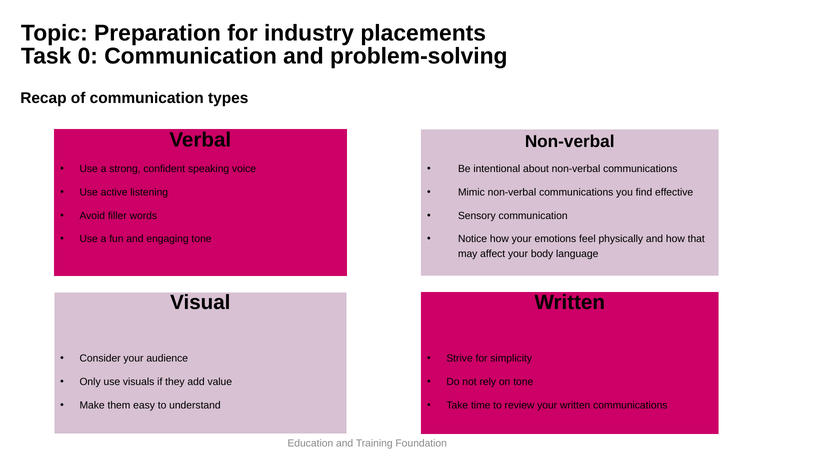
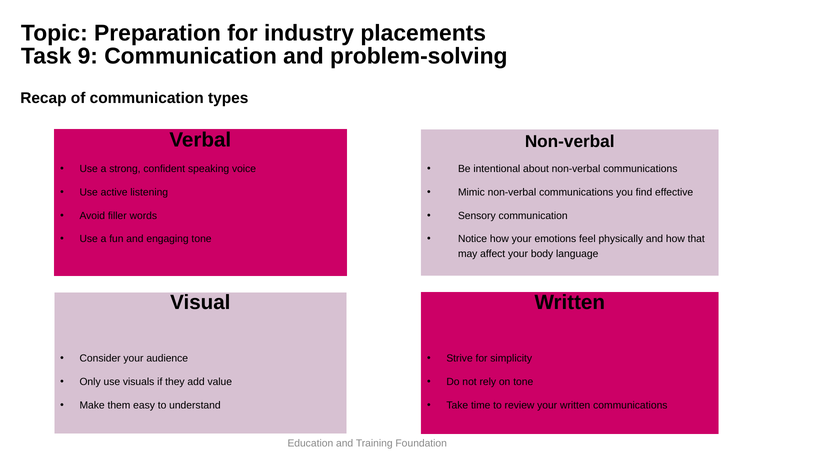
0: 0 -> 9
